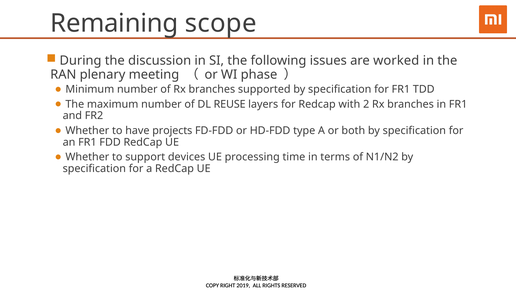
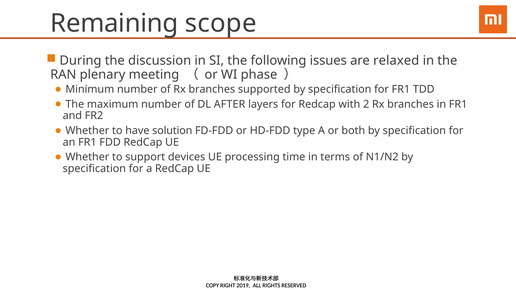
worked: worked -> relaxed
REUSE: REUSE -> AFTER
projects: projects -> solution
